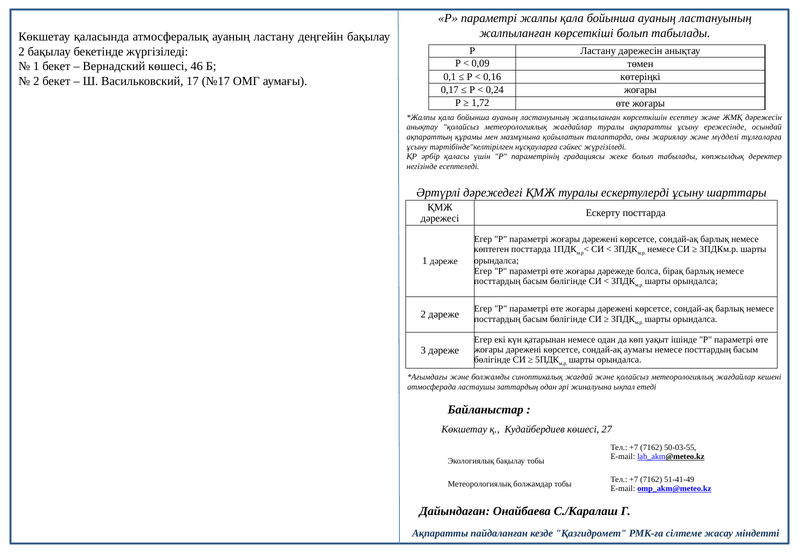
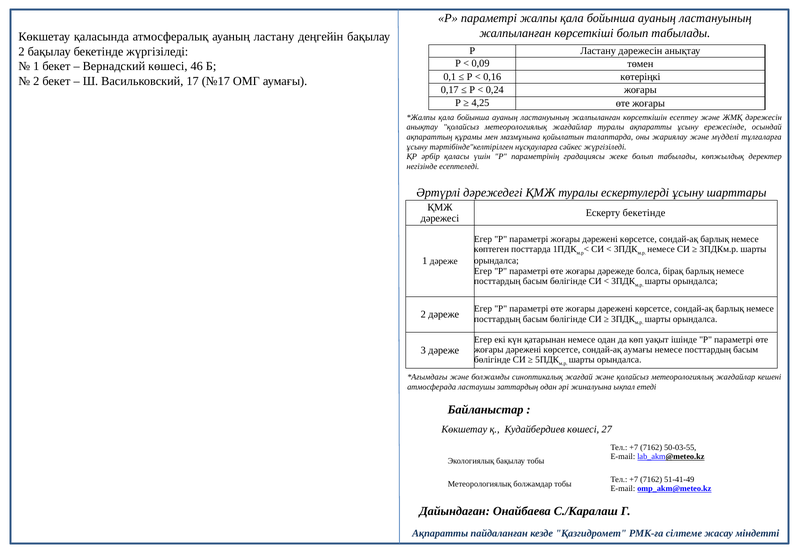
1,72: 1,72 -> 4,25
Ескерту посттарда: посттарда -> бекетінде
